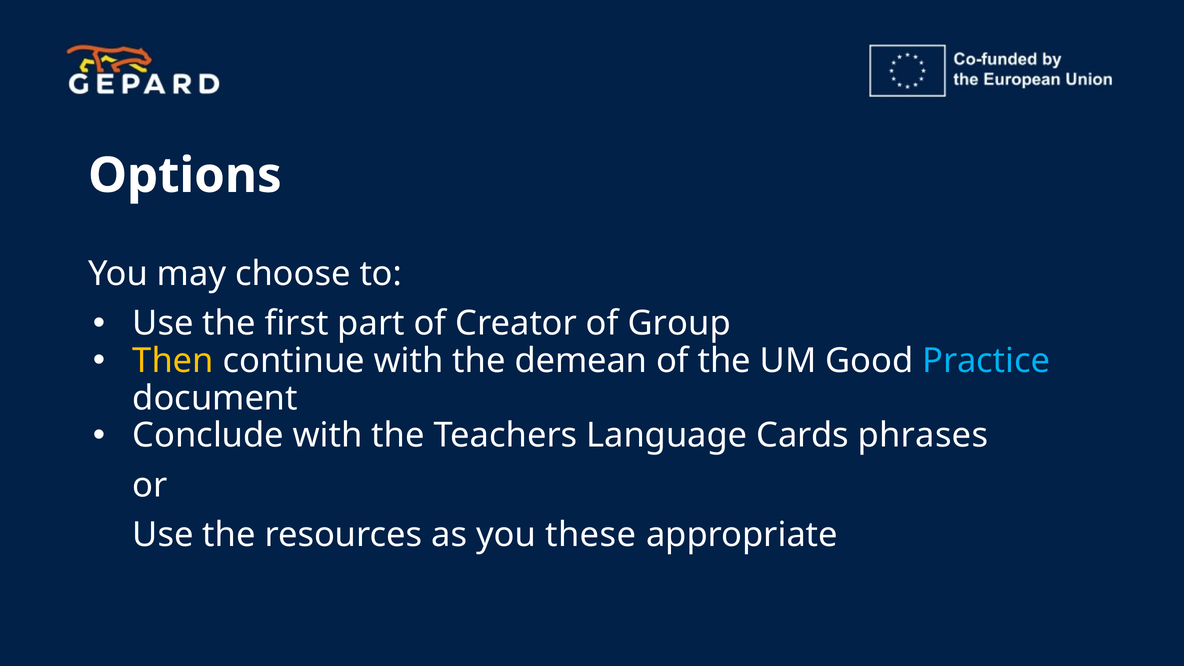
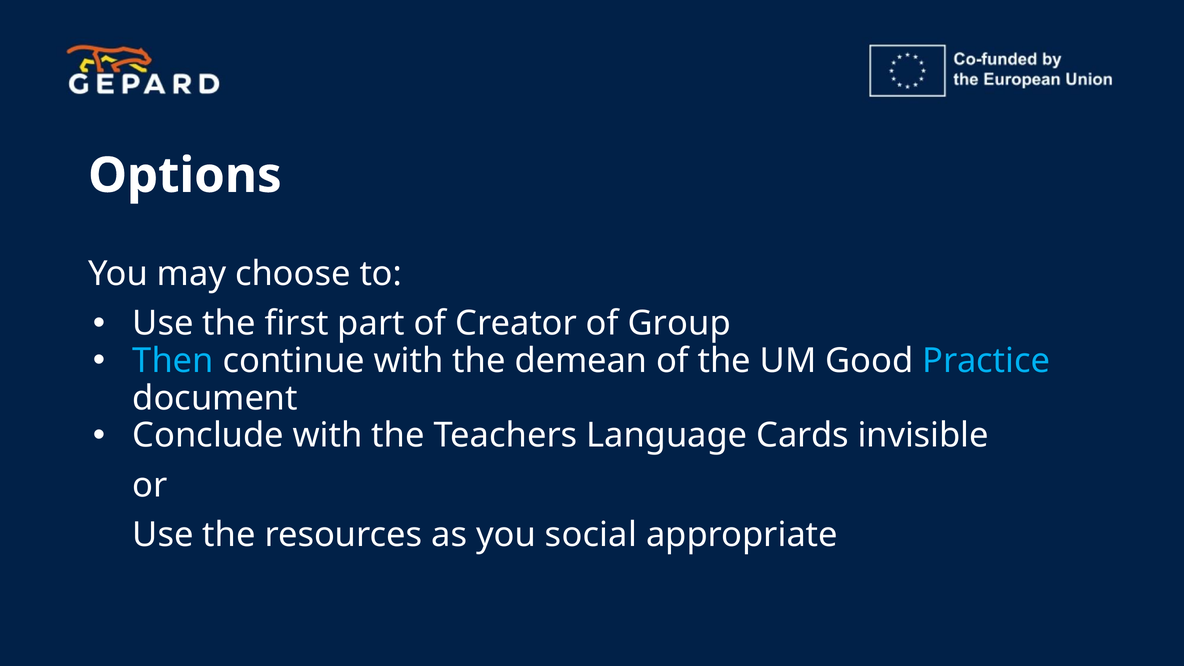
Then colour: yellow -> light blue
phrases: phrases -> invisible
these: these -> social
